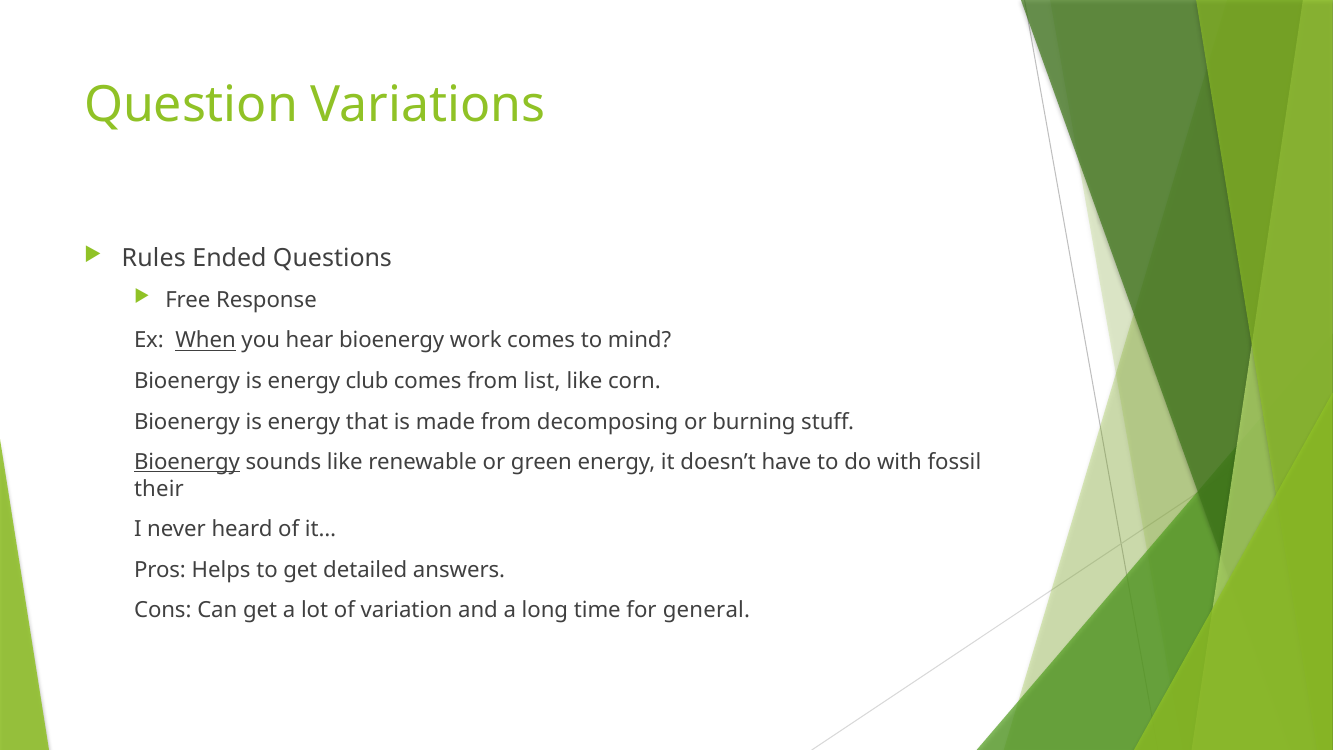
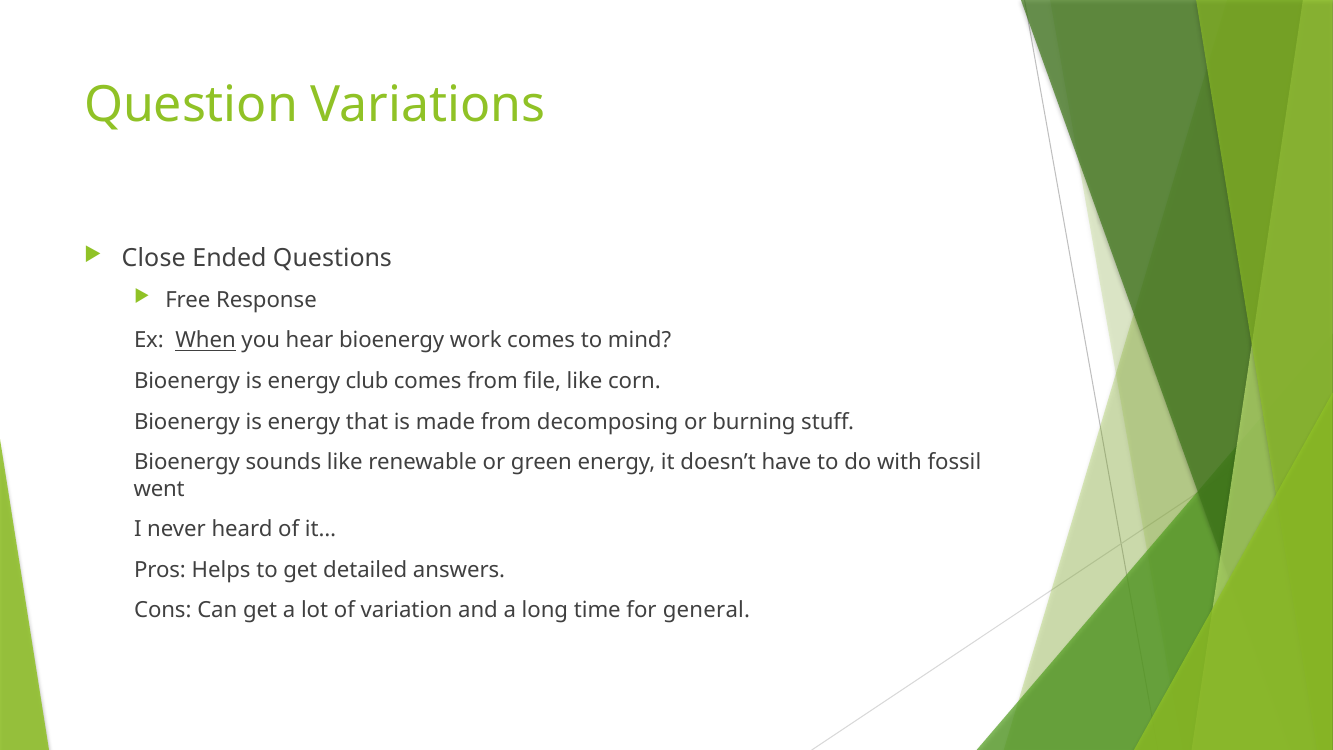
Rules: Rules -> Close
list: list -> file
Bioenergy at (187, 462) underline: present -> none
their: their -> went
